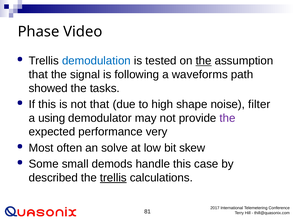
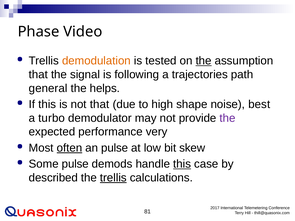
demodulation colour: blue -> orange
waveforms: waveforms -> trajectories
showed: showed -> general
tasks: tasks -> helps
filter: filter -> best
using: using -> turbo
often underline: none -> present
an solve: solve -> pulse
Some small: small -> pulse
this at (182, 164) underline: none -> present
